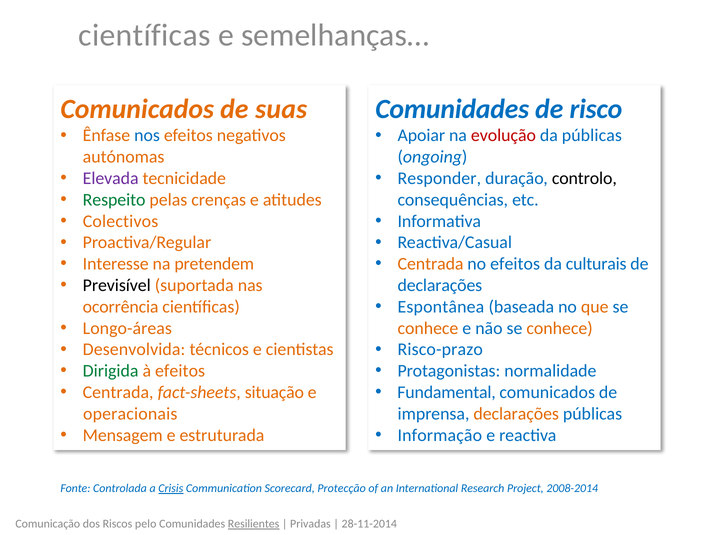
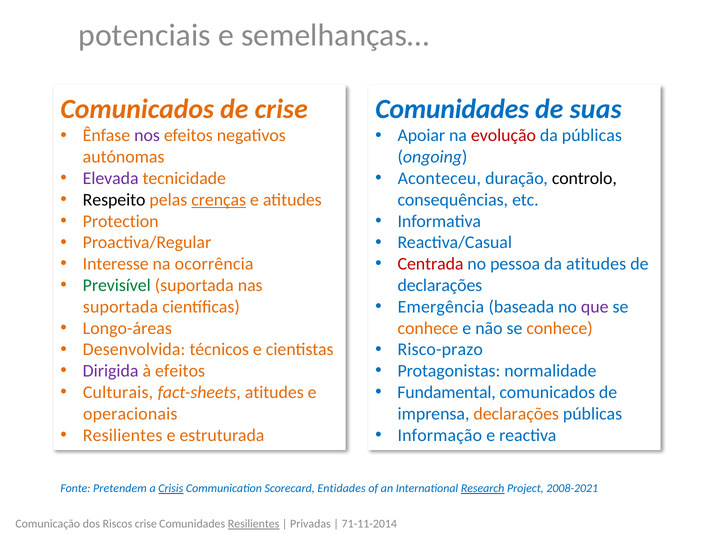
científicas at (145, 35): científicas -> potenciais
de suas: suas -> crise
risco: risco -> suas
nos colour: blue -> purple
Responder: Responder -> Aconteceu
Respeito colour: green -> black
crenças underline: none -> present
Colectivos: Colectivos -> Protection
pretendem: pretendem -> ocorrência
Centrada at (431, 264) colour: orange -> red
no efeitos: efeitos -> pessoa
da culturais: culturais -> atitudes
Previsível colour: black -> green
Espontânea: Espontânea -> Emergência
que colour: orange -> purple
ocorrência at (121, 307): ocorrência -> suportada
Dirigida colour: green -> purple
Centrada at (118, 393): Centrada -> Culturais
fact-sheets situação: situação -> atitudes
Mensagem at (123, 436): Mensagem -> Resilientes
Controlada: Controlada -> Pretendem
Protecção: Protecção -> Entidades
Research underline: none -> present
2008-2014: 2008-2014 -> 2008-2021
Riscos pelo: pelo -> crise
28-11-2014: 28-11-2014 -> 71-11-2014
